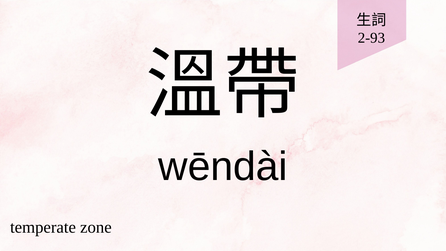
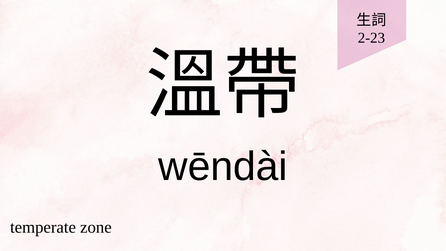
2-93: 2-93 -> 2-23
